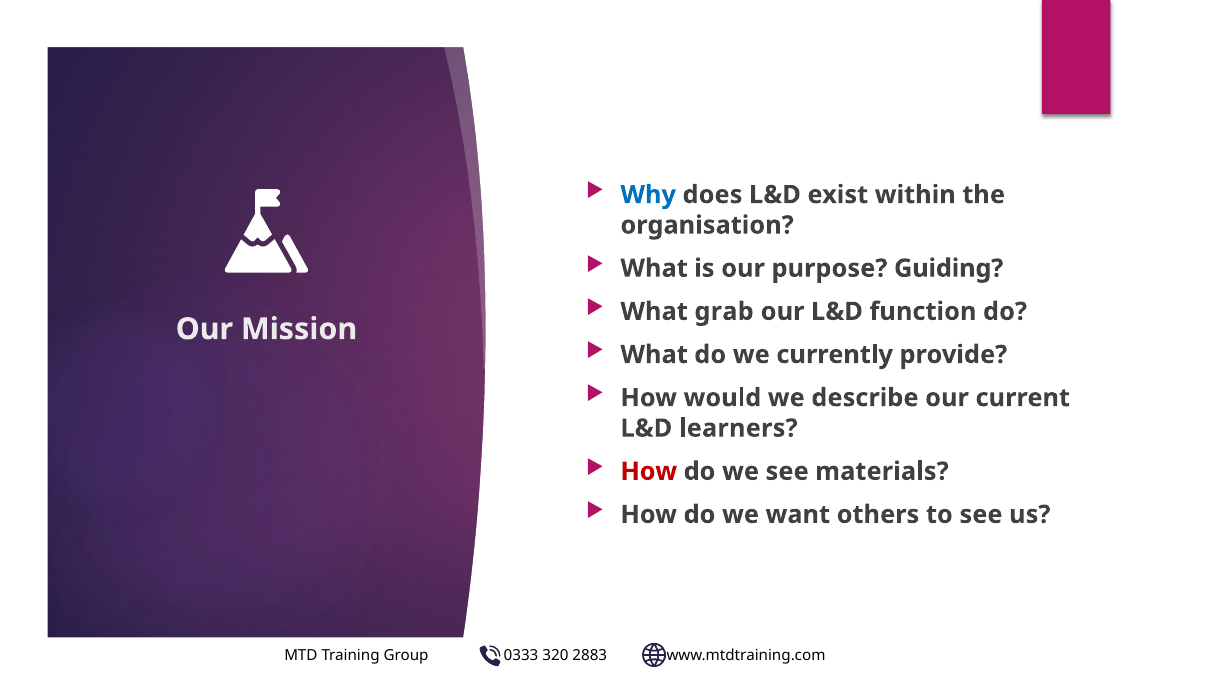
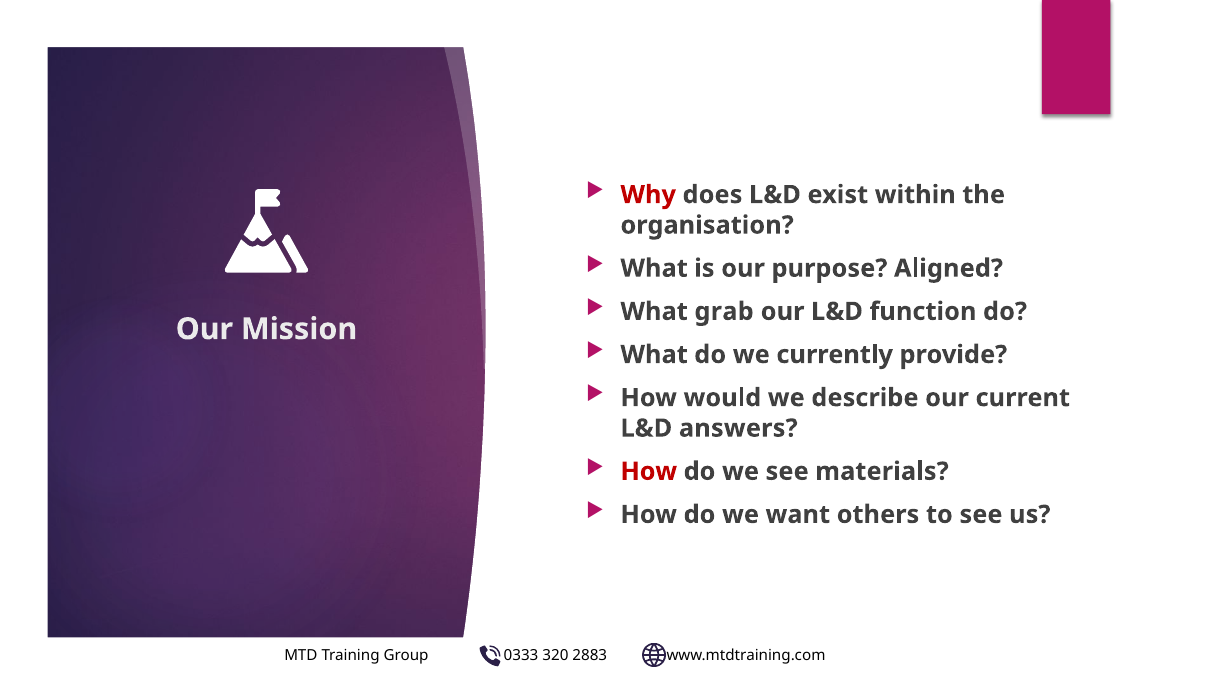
Why colour: blue -> red
Guiding: Guiding -> Aligned
learners: learners -> answers
